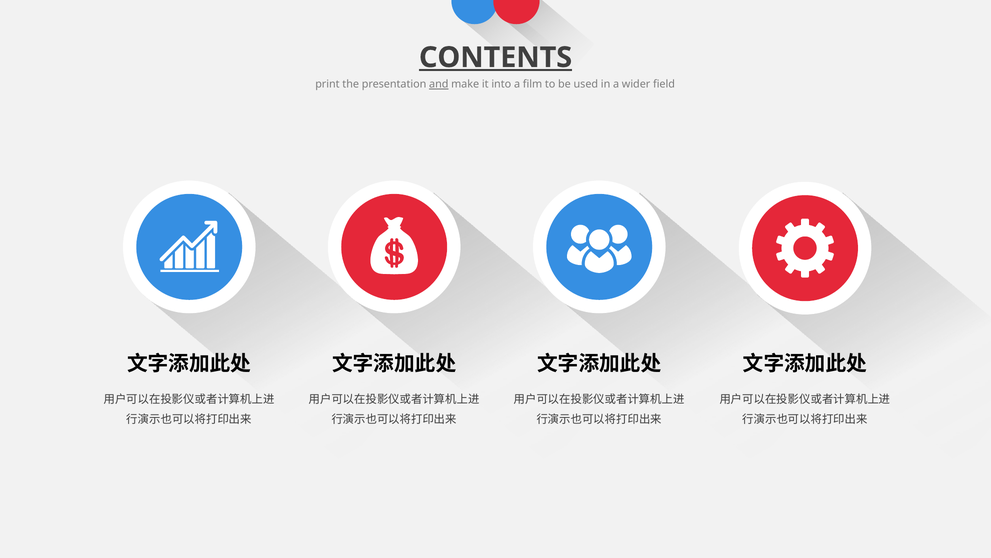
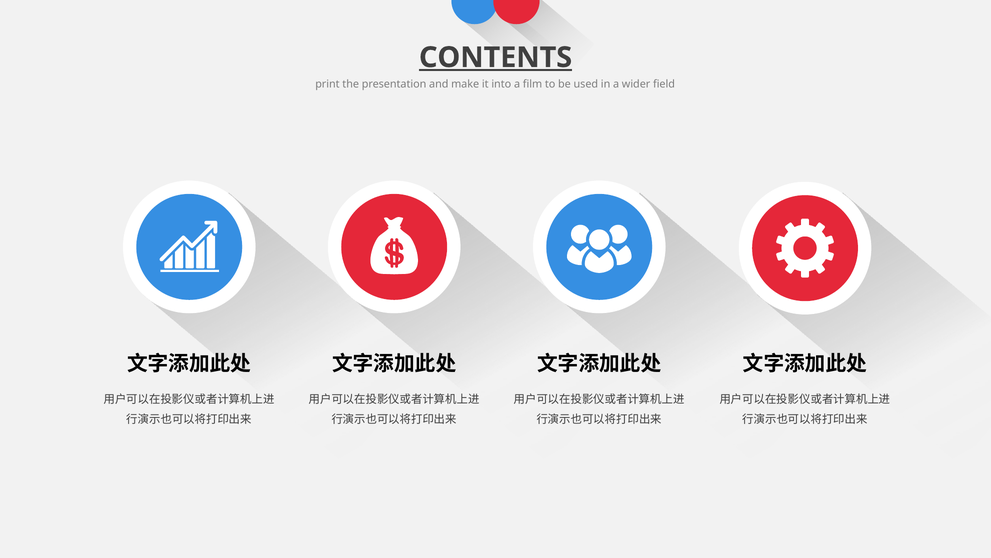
and underline: present -> none
